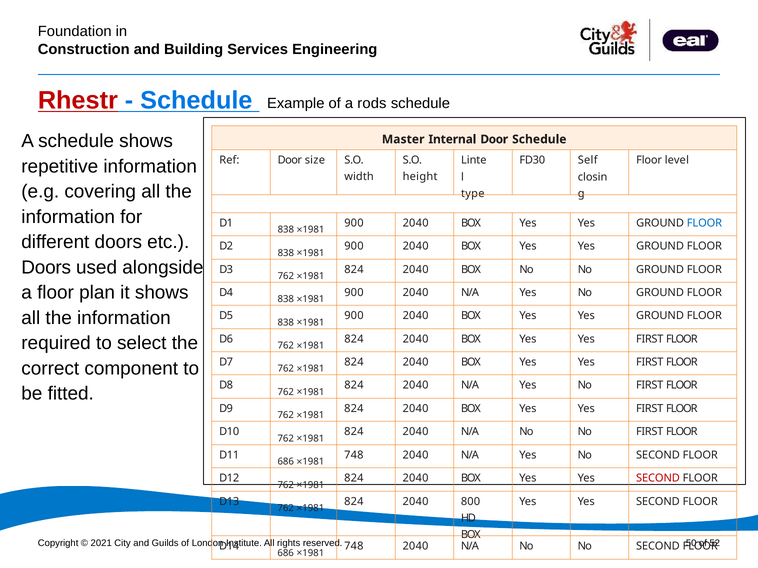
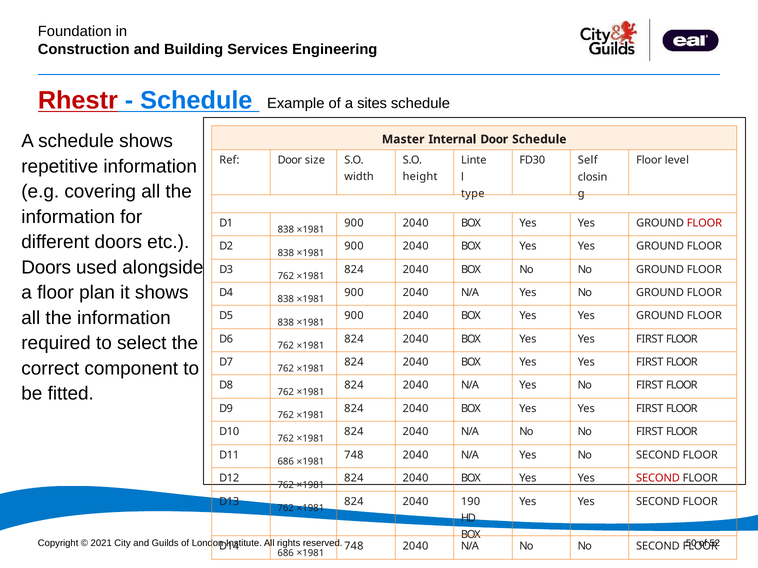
rods: rods -> sites
FLOOR at (704, 223) colour: blue -> red
800: 800 -> 190
